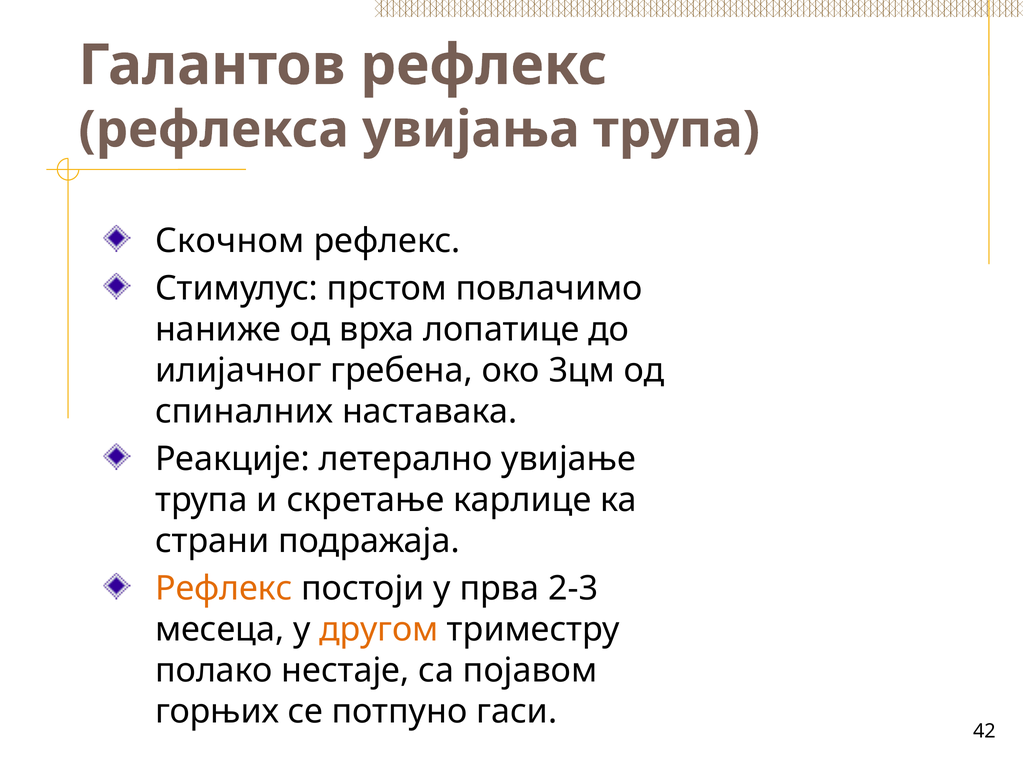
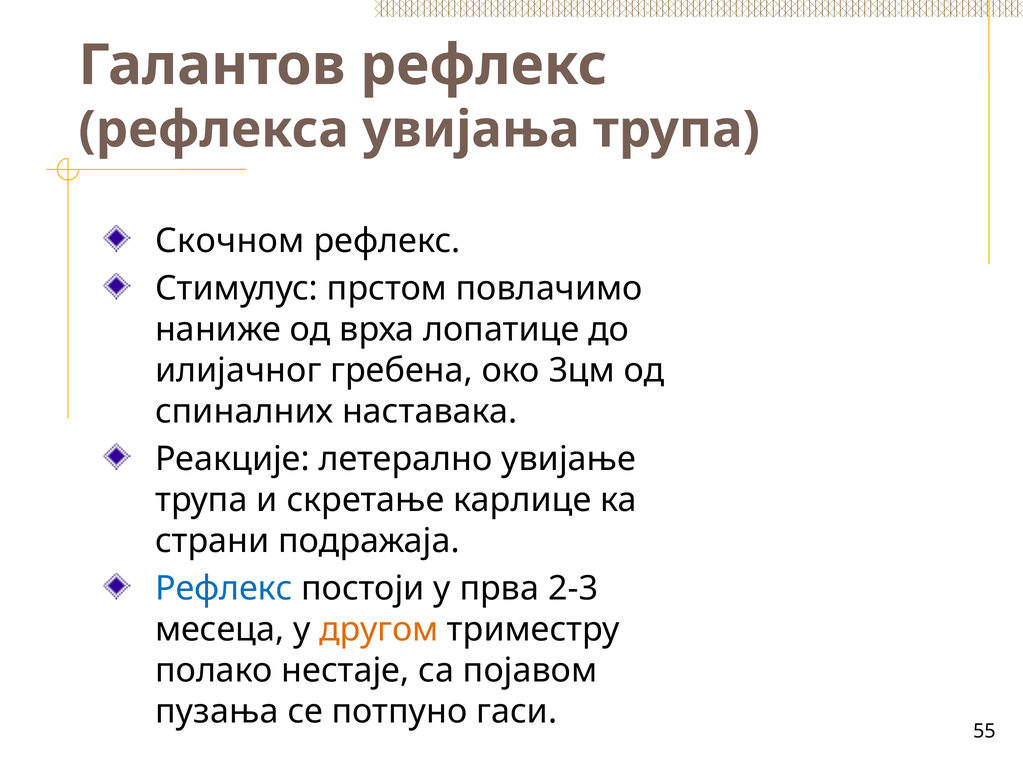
Рефлекс at (224, 589) colour: orange -> blue
горњих: горњих -> пузања
42: 42 -> 55
